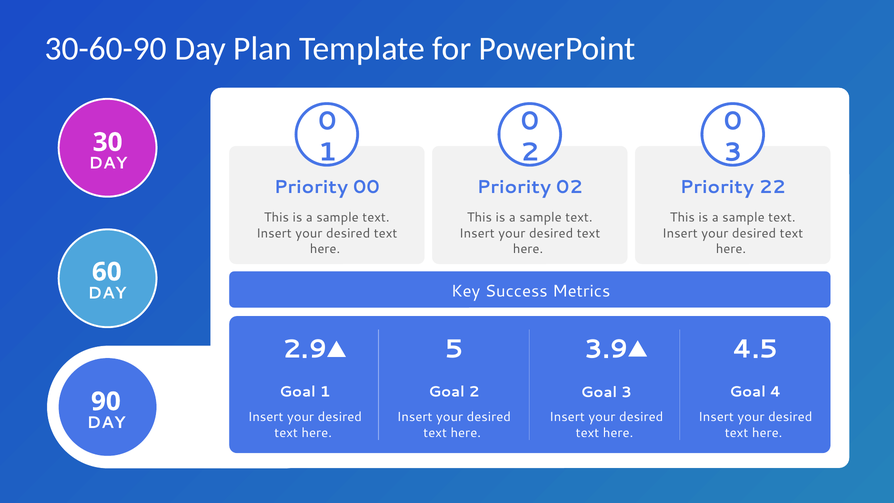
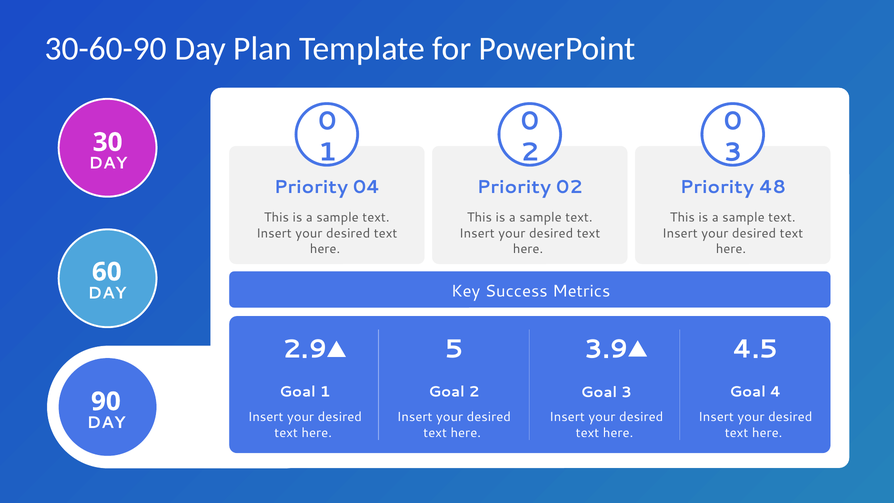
00: 00 -> 04
22: 22 -> 48
